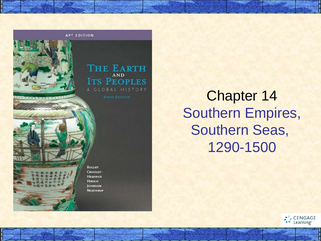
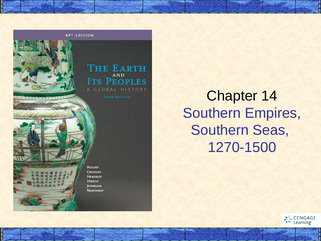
1290-1500: 1290-1500 -> 1270-1500
